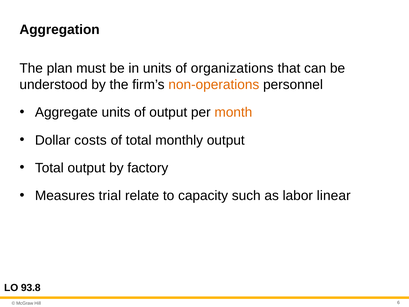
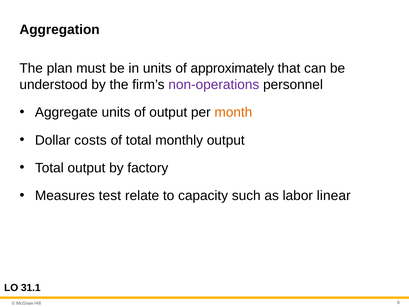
organizations: organizations -> approximately
non-operations colour: orange -> purple
trial: trial -> test
93.8: 93.8 -> 31.1
